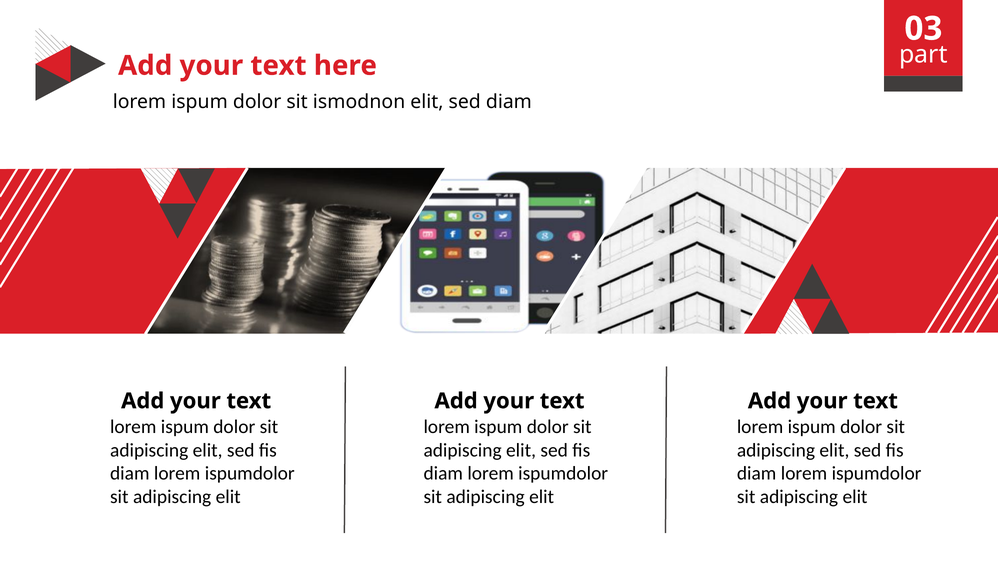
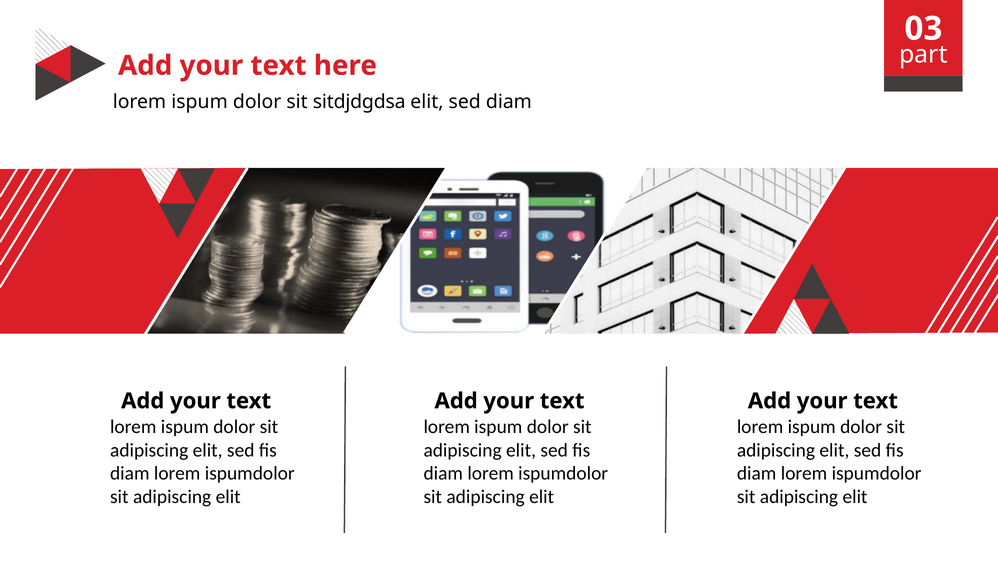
ismodnon: ismodnon -> sitdjdgdsa
